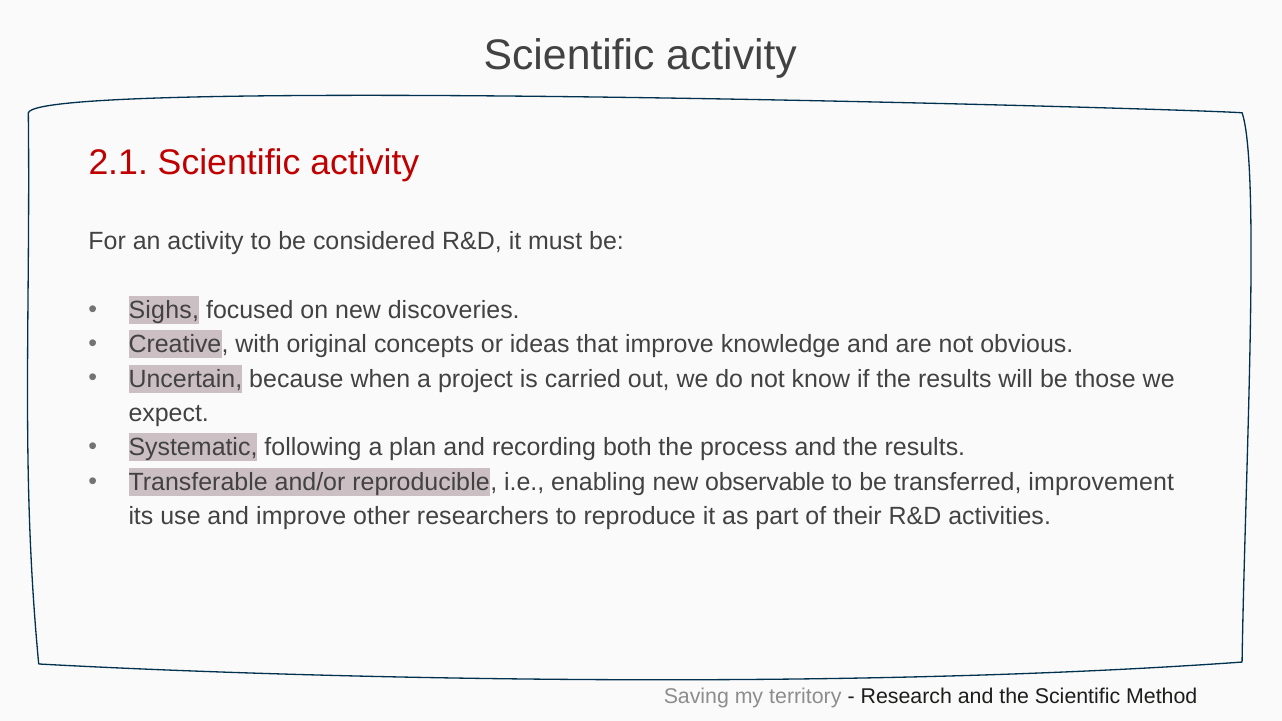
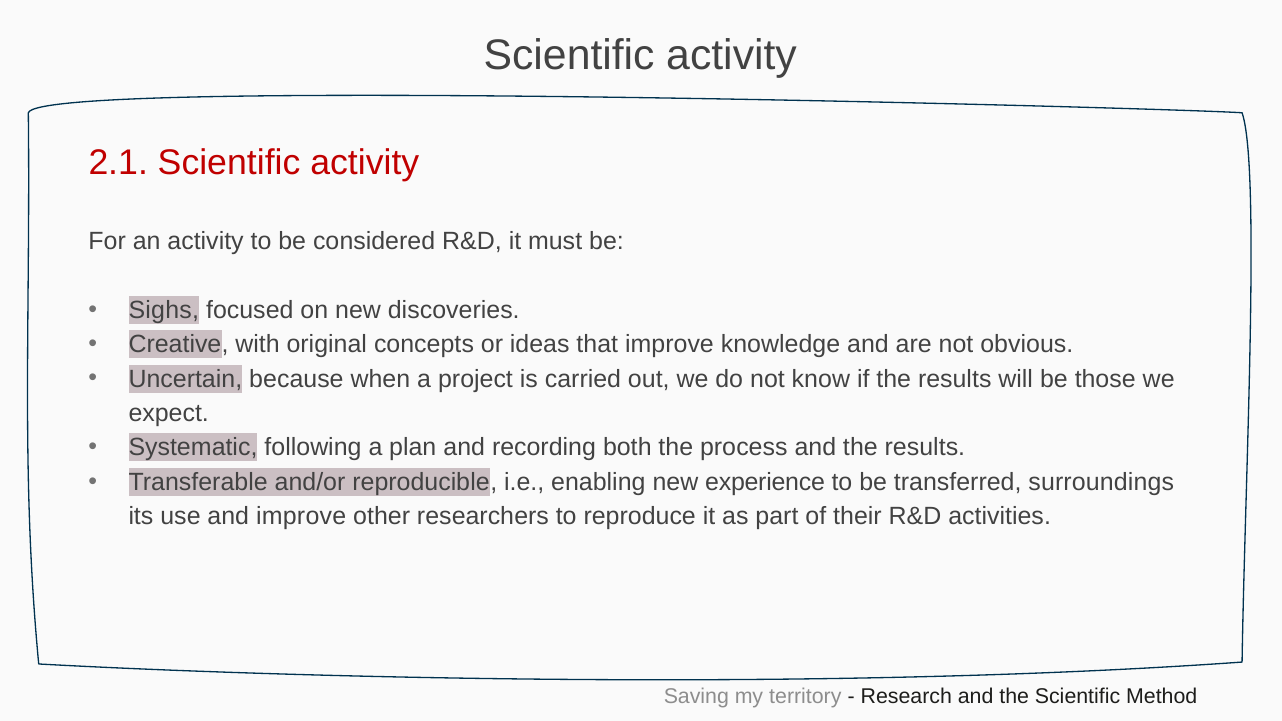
observable: observable -> experience
improvement: improvement -> surroundings
